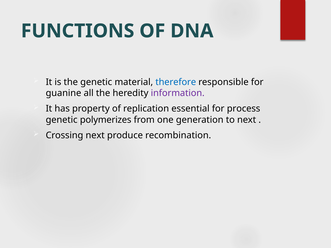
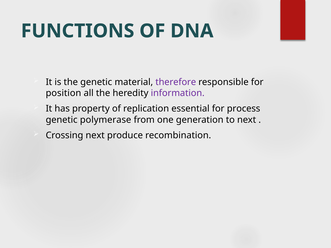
therefore colour: blue -> purple
guanine: guanine -> position
polymerizes: polymerizes -> polymerase
